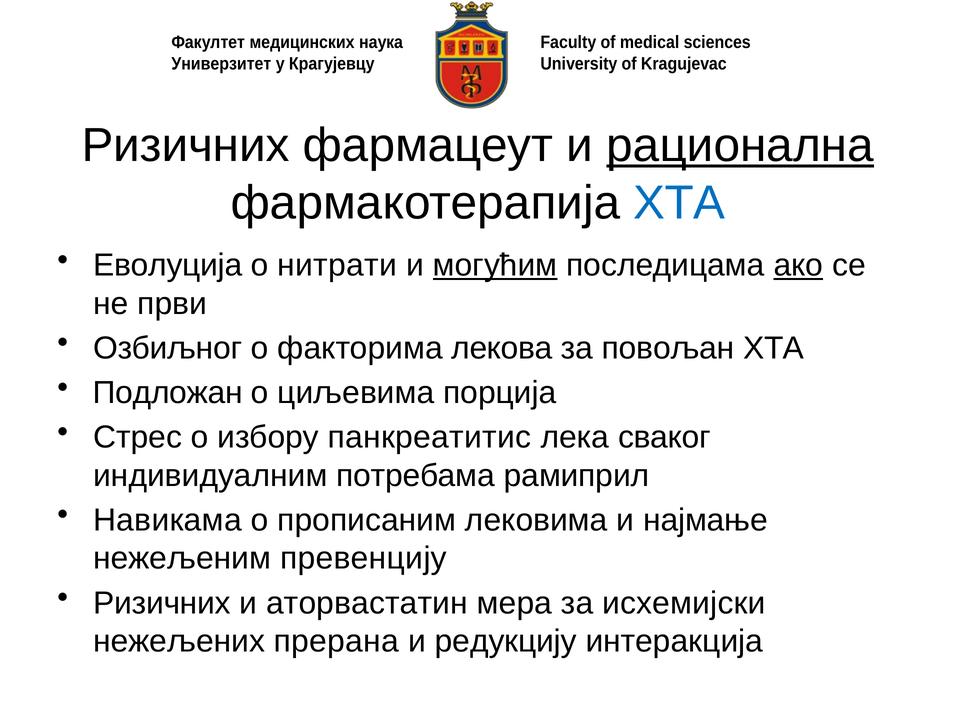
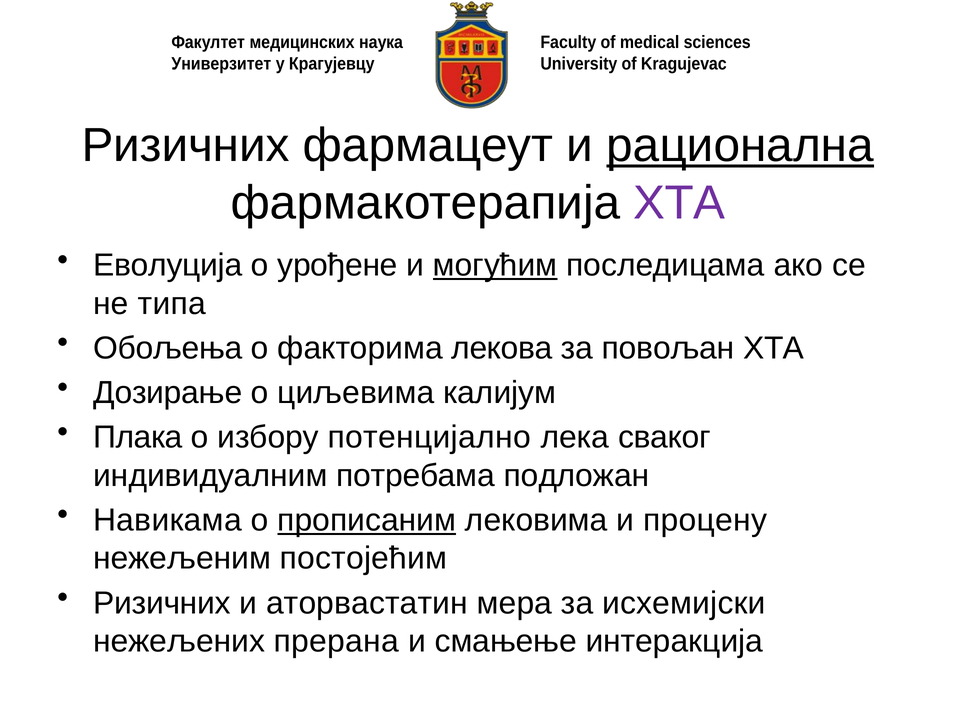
ХТА at (679, 203) colour: blue -> purple
нитрати: нитрати -> урођене
ако underline: present -> none
први: први -> типа
Озбиљног: Озбиљног -> Обољења
Подложан: Подложан -> Дозирање
порција: порција -> калијум
Стрес: Стрес -> Плака
панкреатитис: панкреатитис -> потенцијално
рамиприл: рамиприл -> подложан
прописаним underline: none -> present
најмање: најмање -> процену
превенцију: превенцију -> постојећим
редукцију: редукцију -> смањење
